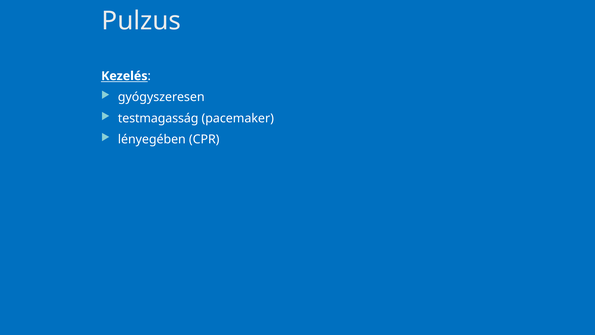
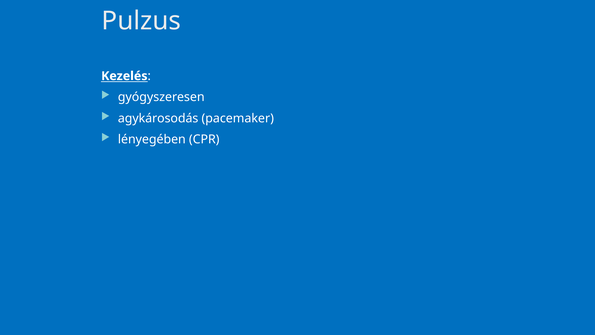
testmagasság: testmagasság -> agykárosodás
